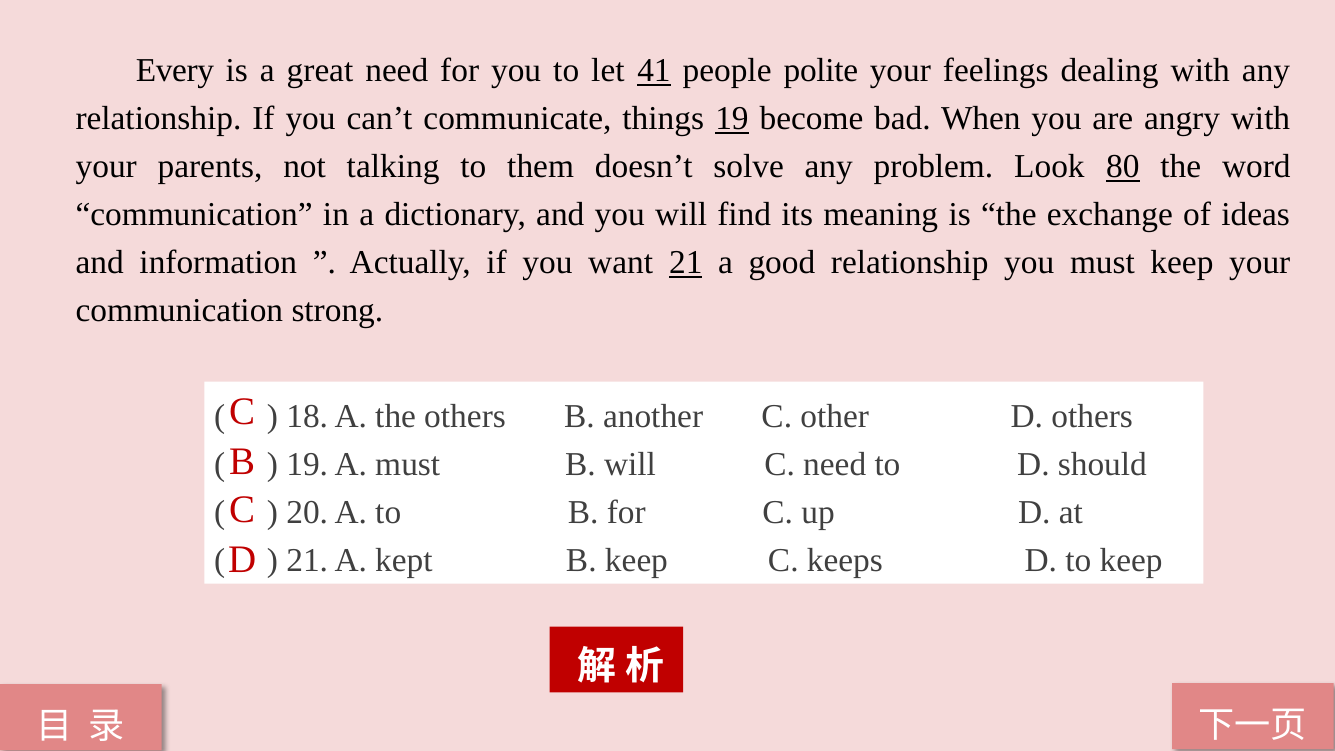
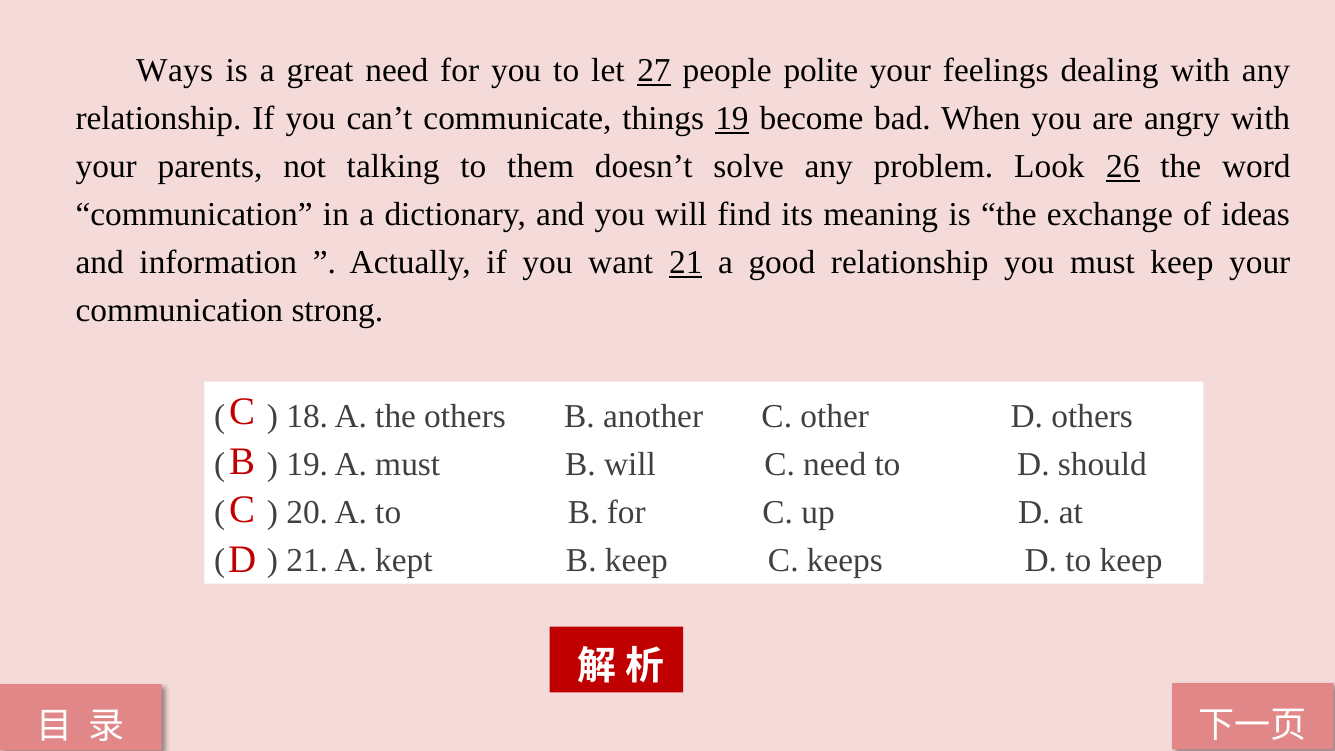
Every: Every -> Ways
41: 41 -> 27
80: 80 -> 26
